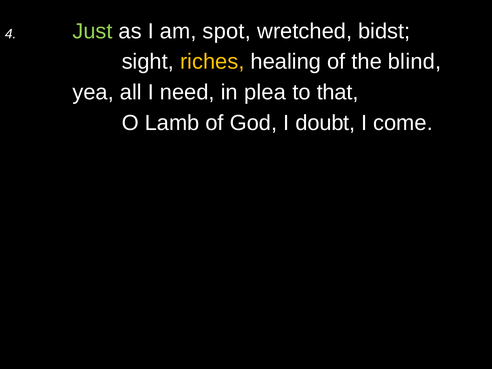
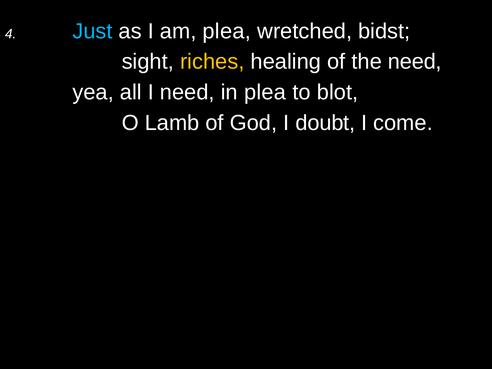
Just colour: light green -> light blue
am spot: spot -> plea
the blind: blind -> need
that: that -> blot
